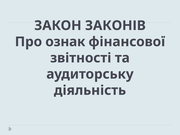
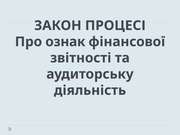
ЗАКОНІВ: ЗАКОНІВ -> ПРОЦЕСІ
